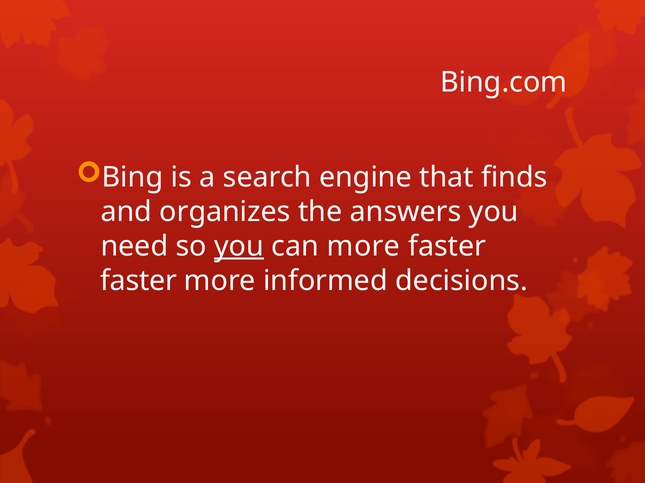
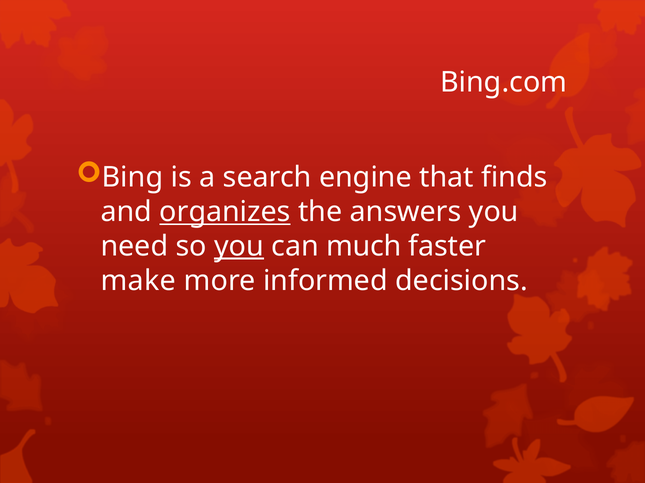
organizes underline: none -> present
can more: more -> much
faster at (139, 281): faster -> make
